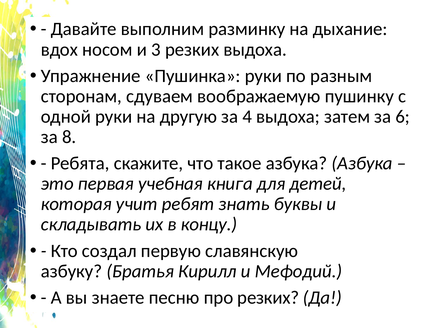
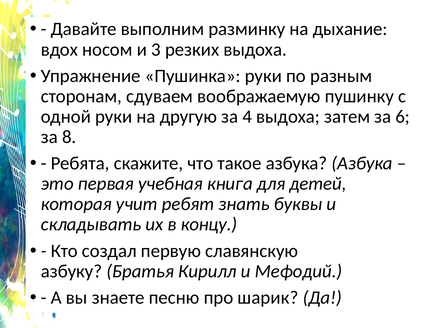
про резких: резких -> шарик
